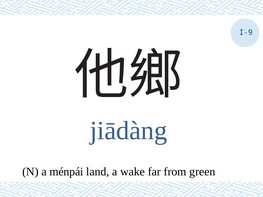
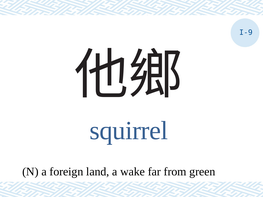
jiādàng: jiādàng -> squirrel
ménpái: ménpái -> foreign
